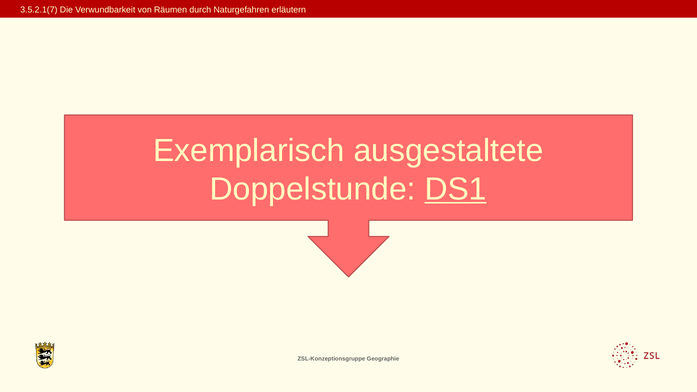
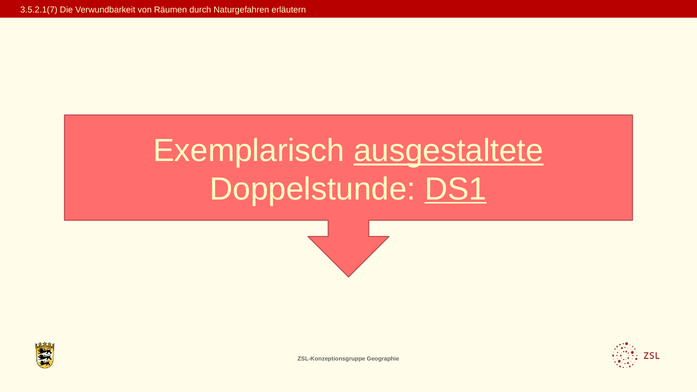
ausgestaltete underline: none -> present
